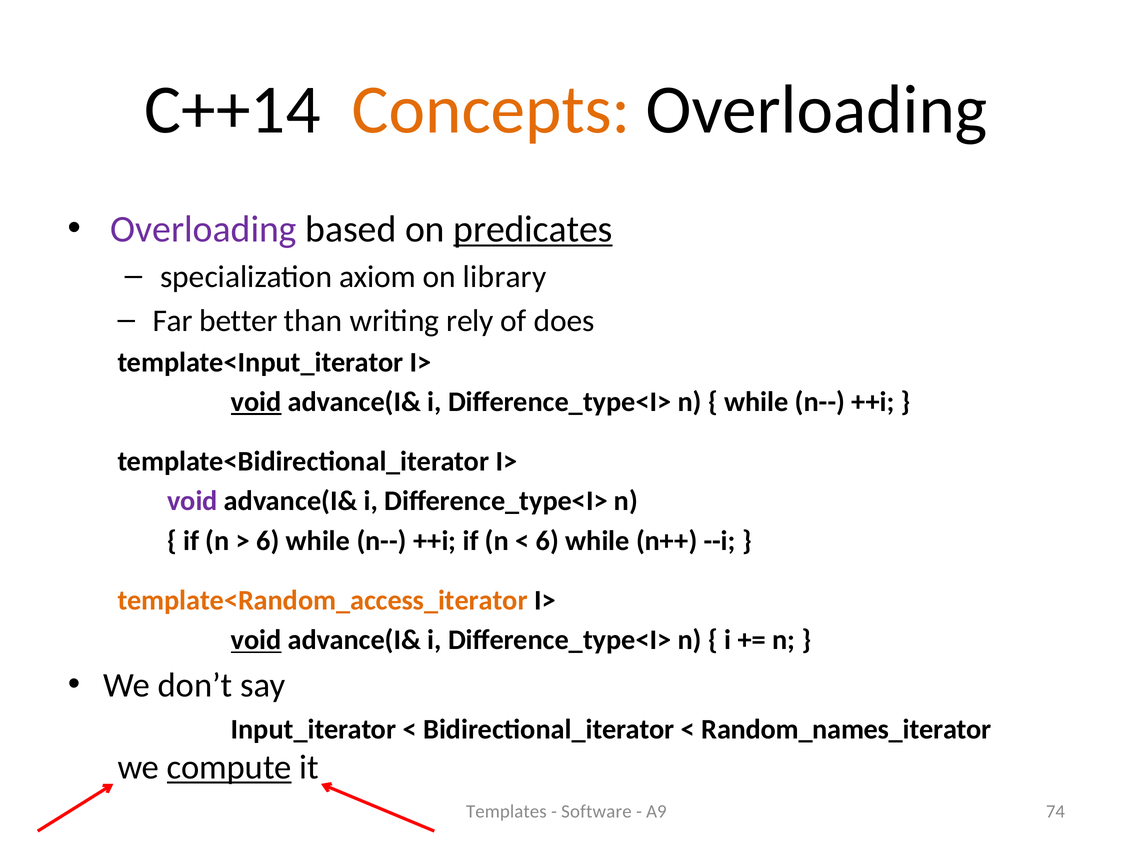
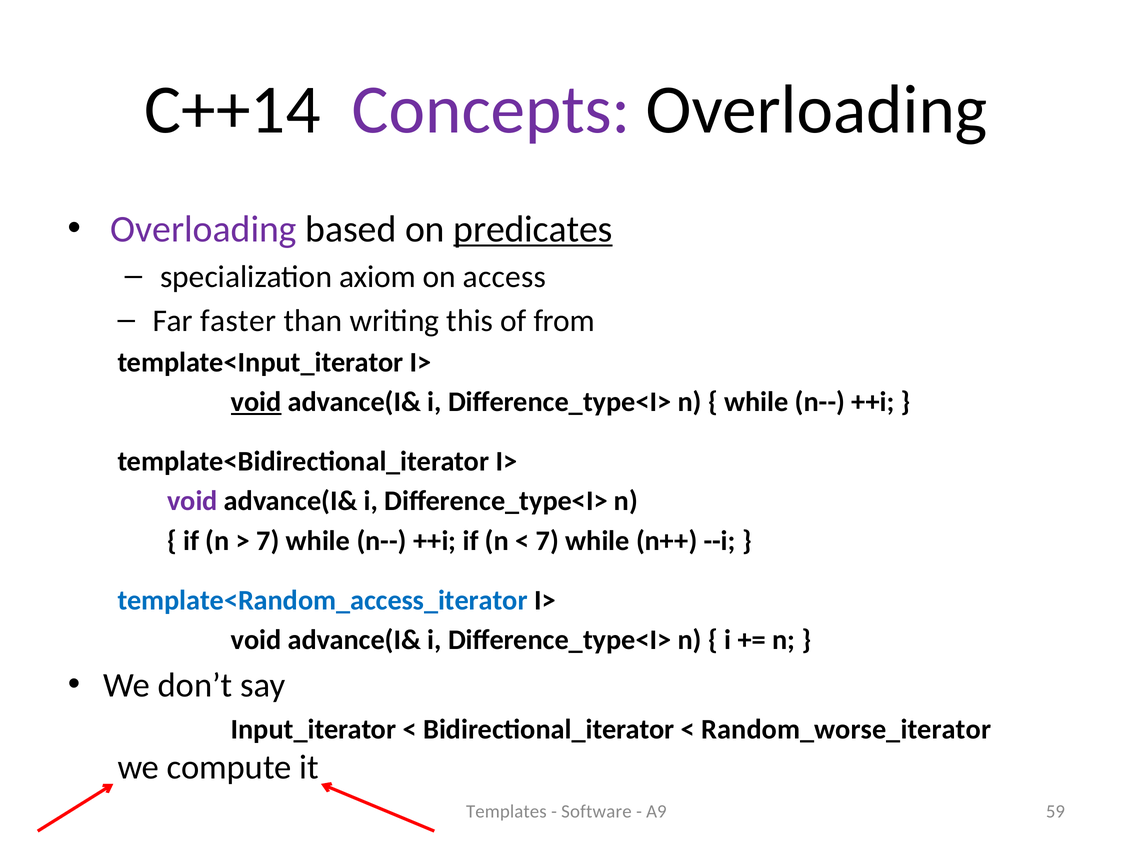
Concepts colour: orange -> purple
library: library -> access
better: better -> faster
rely: rely -> this
does: does -> from
6 at (268, 541): 6 -> 7
6 at (547, 541): 6 -> 7
template<Random_access_iterator colour: orange -> blue
void at (256, 640) underline: present -> none
Random_names_iterator: Random_names_iterator -> Random_worse_iterator
compute underline: present -> none
74: 74 -> 59
